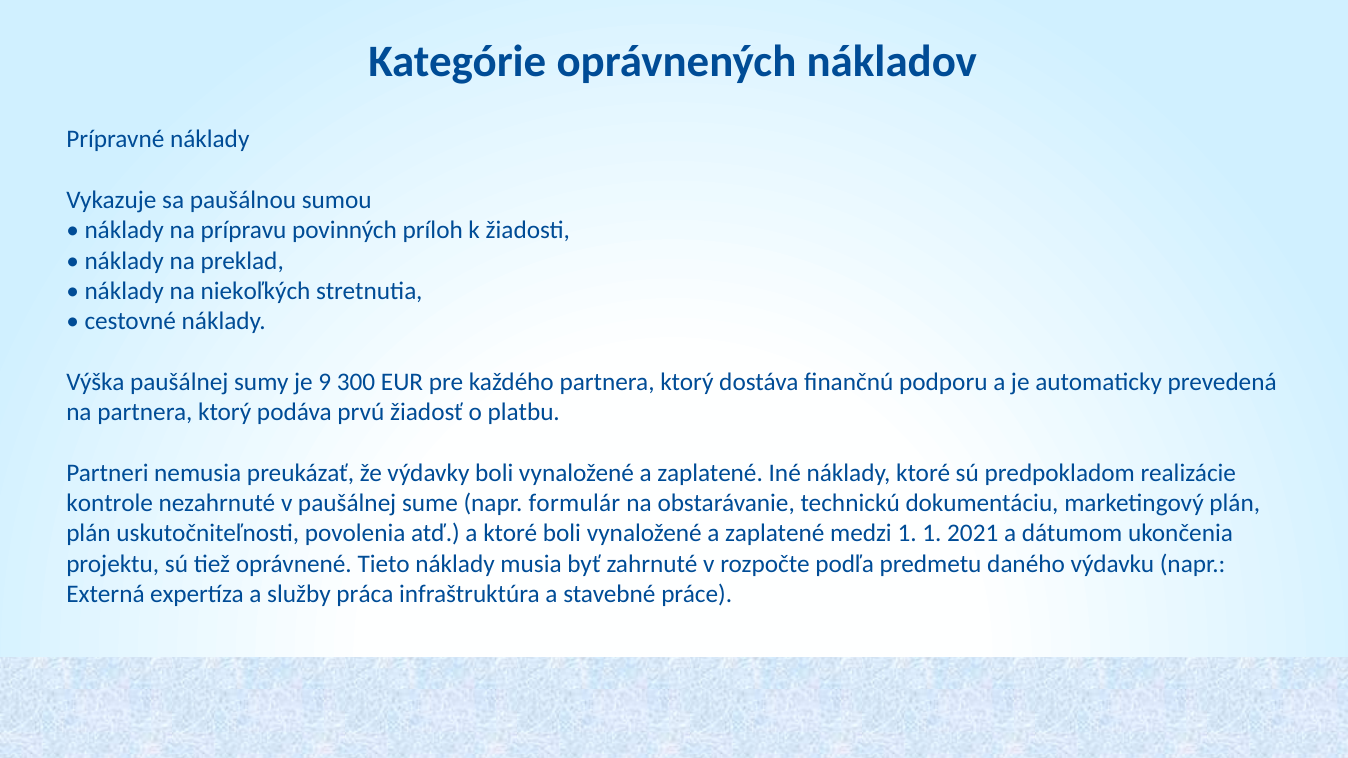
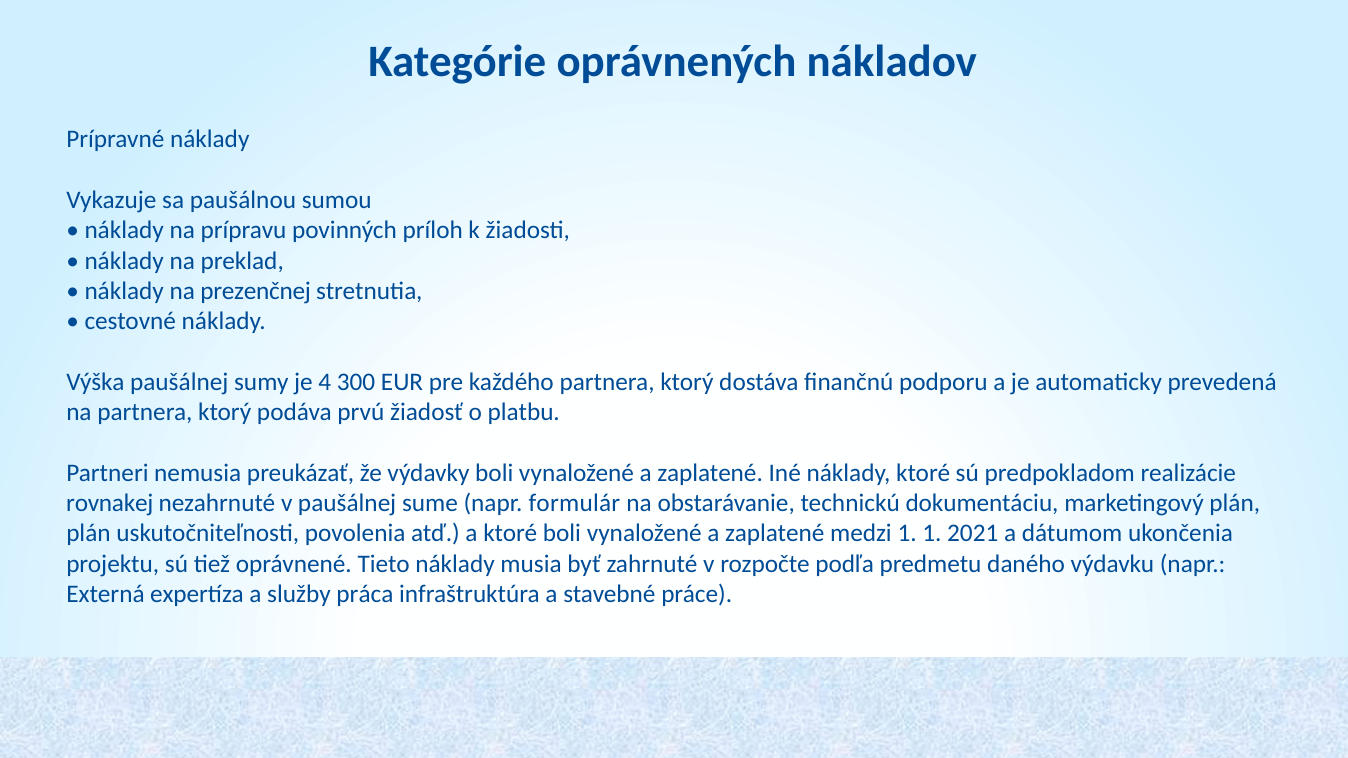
niekoľkých: niekoľkých -> prezenčnej
9: 9 -> 4
kontrole: kontrole -> rovnakej
